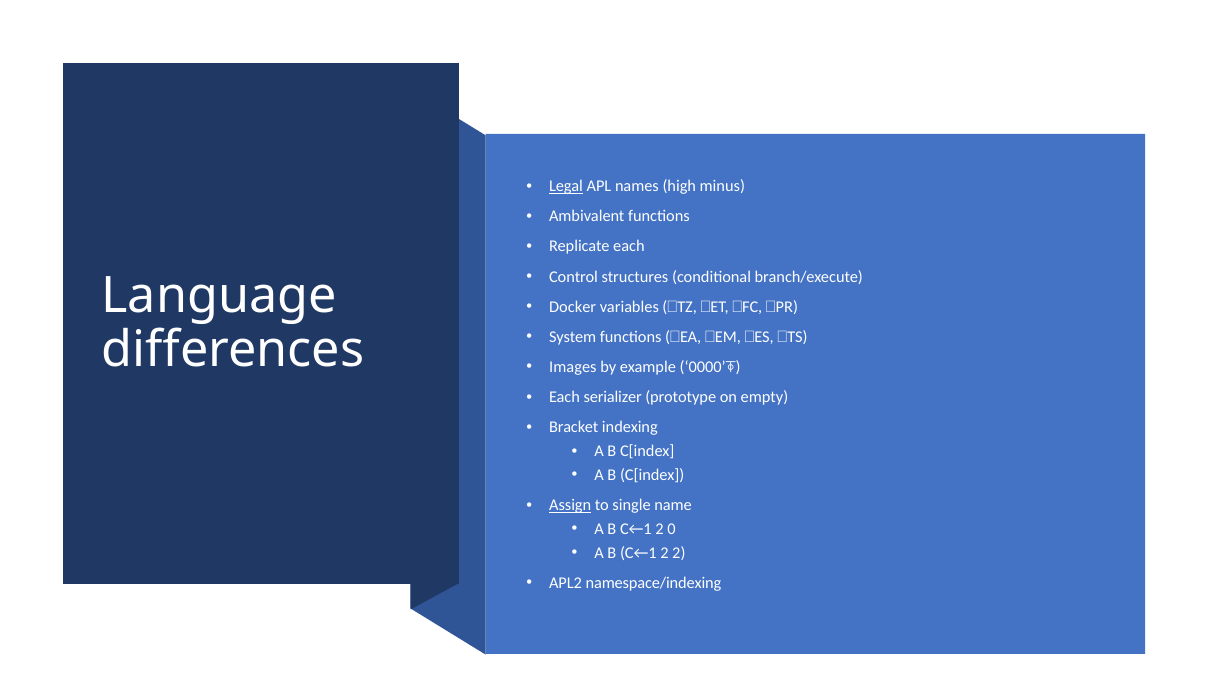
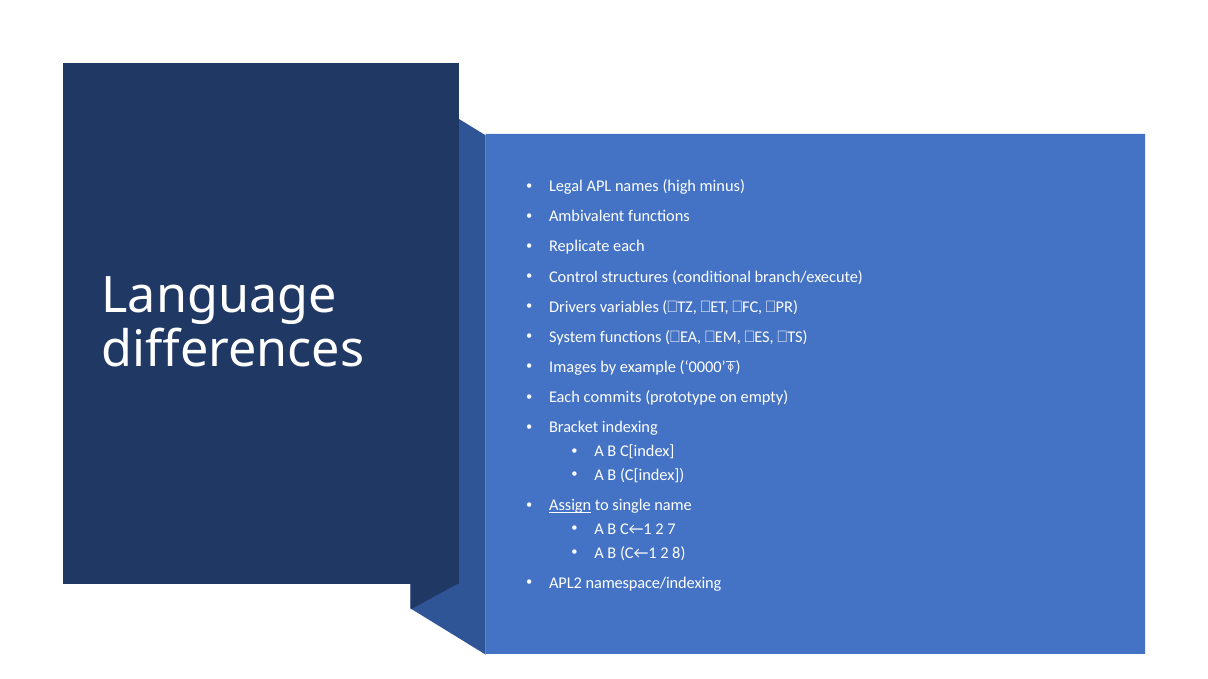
Legal underline: present -> none
Docker: Docker -> Drivers
serializer: serializer -> commits
0: 0 -> 7
2 2: 2 -> 8
